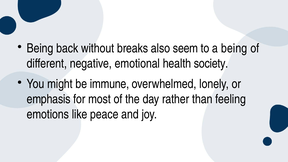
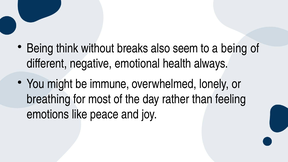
back: back -> think
society: society -> always
emphasis: emphasis -> breathing
